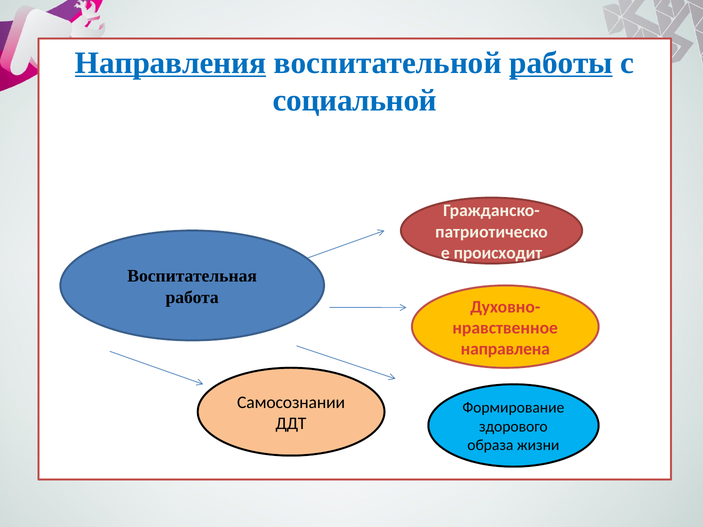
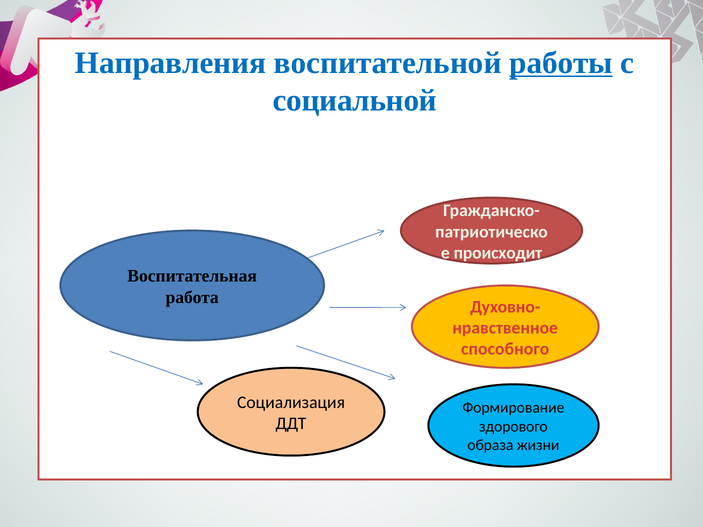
Направления underline: present -> none
направлена: направлена -> способного
Самосознании: Самосознании -> Социализация
